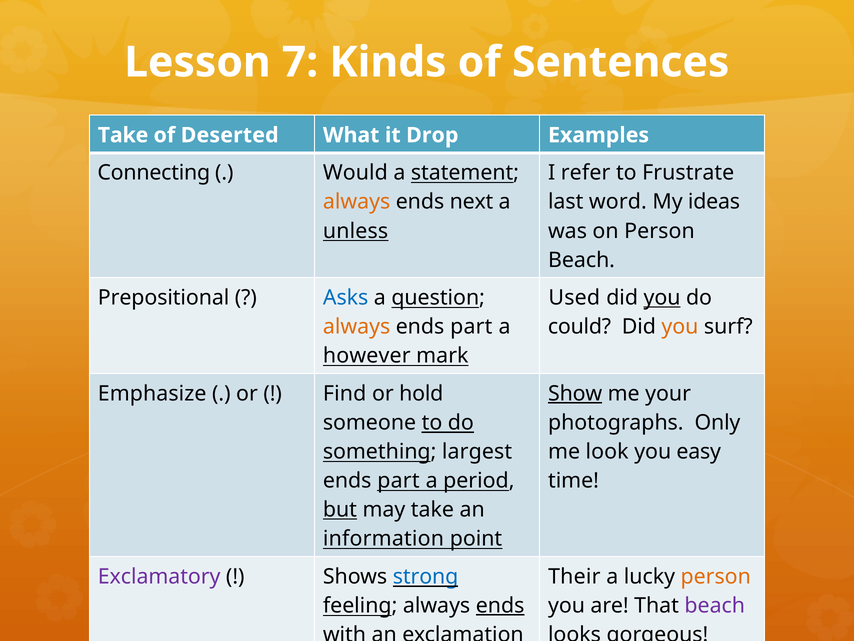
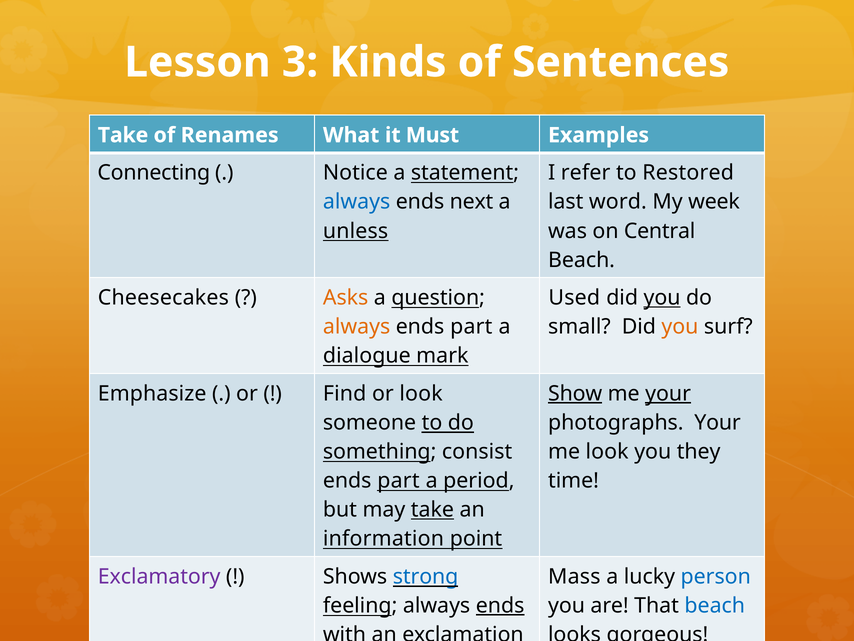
7: 7 -> 3
Deserted: Deserted -> Renames
Drop: Drop -> Must
Would: Would -> Notice
Frustrate: Frustrate -> Restored
always at (357, 202) colour: orange -> blue
ideas: ideas -> week
on Person: Person -> Central
Prepositional: Prepositional -> Cheesecakes
Asks colour: blue -> orange
could: could -> small
however: however -> dialogue
or hold: hold -> look
your at (668, 393) underline: none -> present
photographs Only: Only -> Your
largest: largest -> consist
easy: easy -> they
but underline: present -> none
take at (432, 509) underline: none -> present
Their: Their -> Mass
person at (716, 576) colour: orange -> blue
beach at (715, 605) colour: purple -> blue
